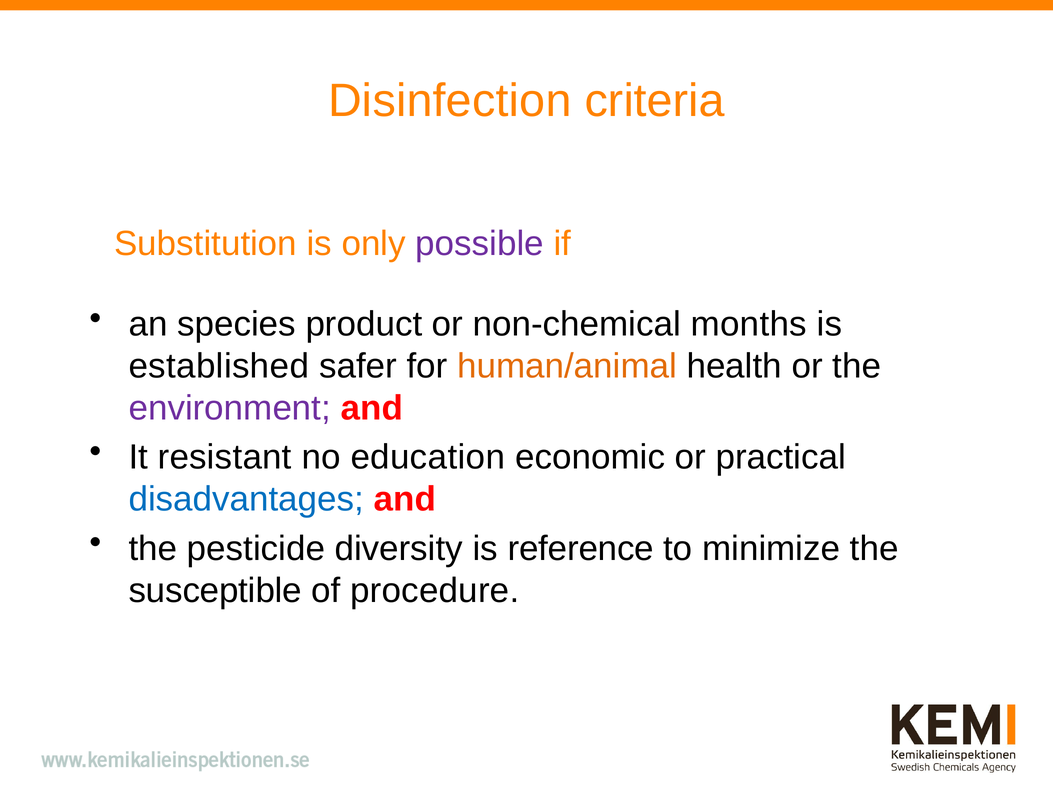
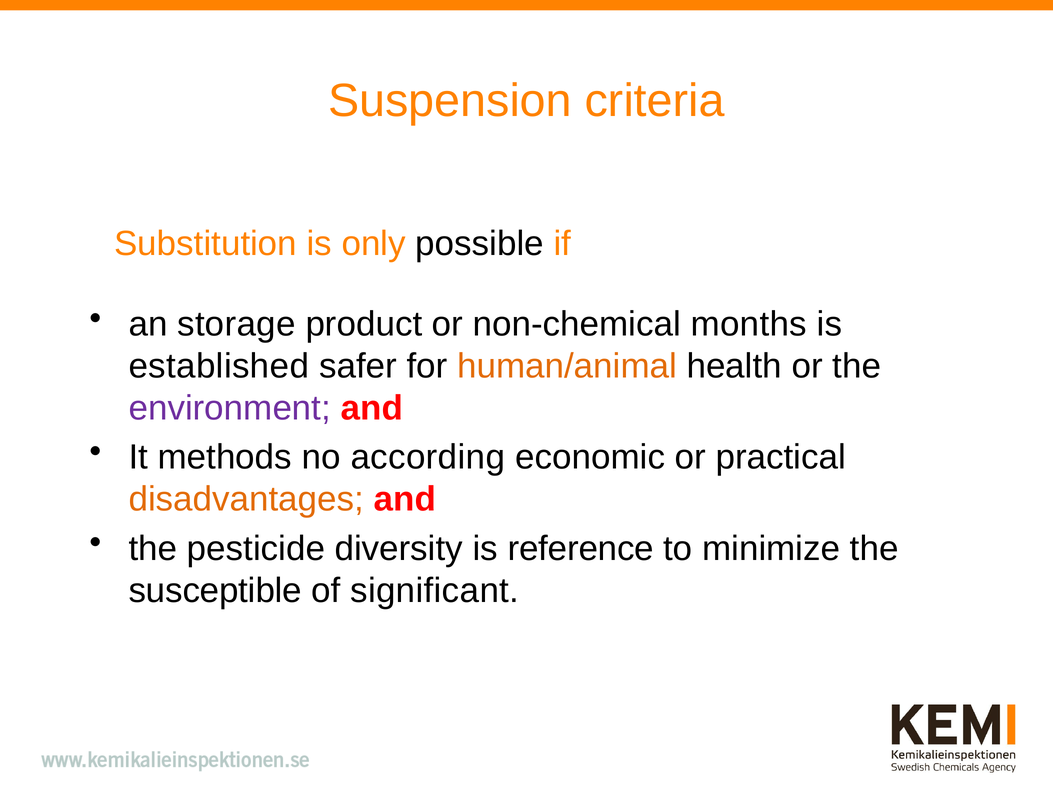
Disinfection: Disinfection -> Suspension
possible colour: purple -> black
species: species -> storage
resistant: resistant -> methods
education: education -> according
disadvantages colour: blue -> orange
procedure: procedure -> significant
